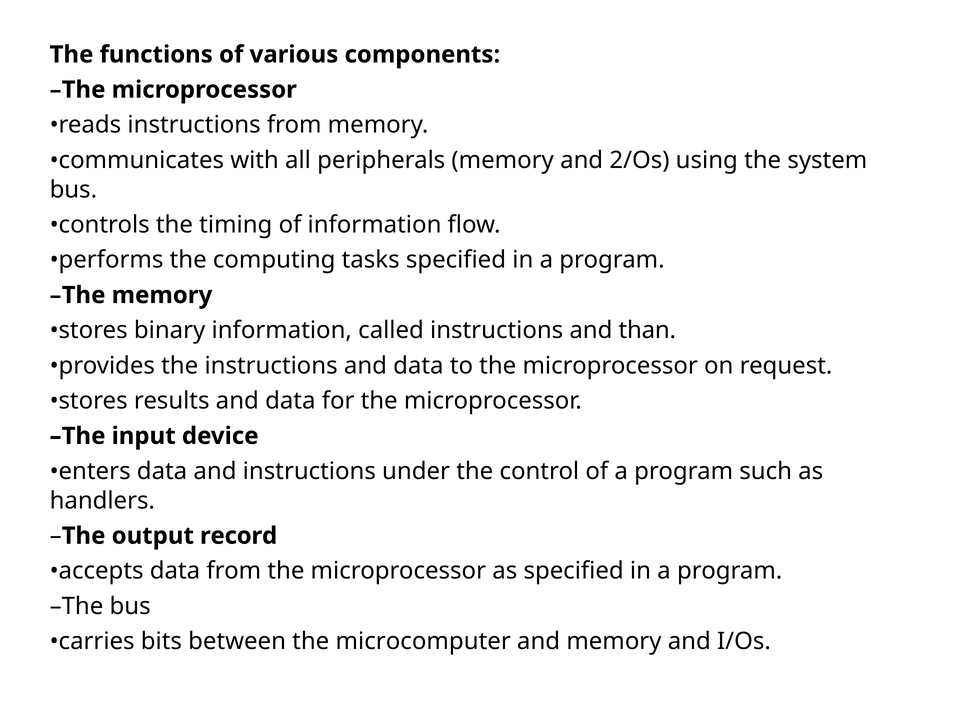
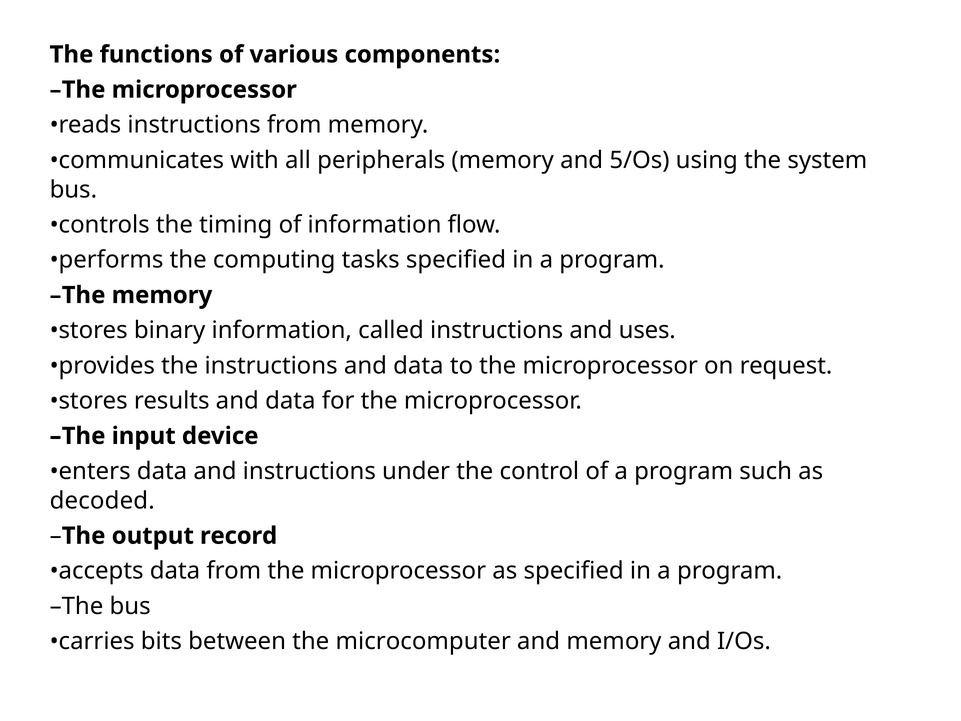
2/Os: 2/Os -> 5/Os
than: than -> uses
handlers: handlers -> decoded
